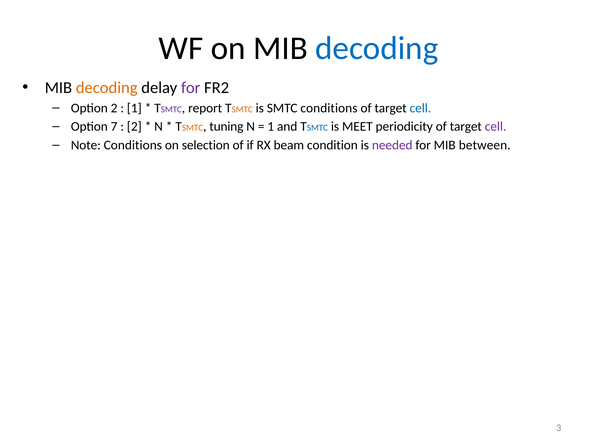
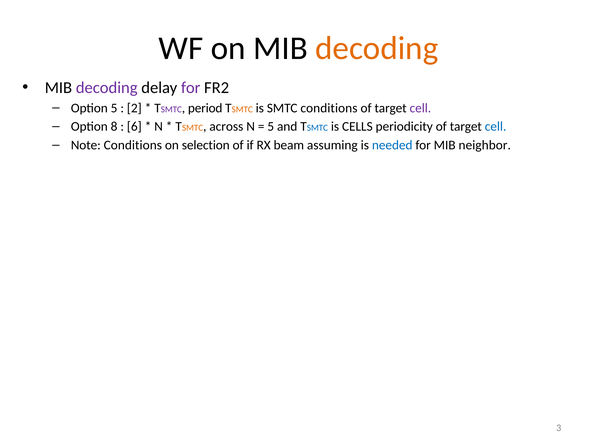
decoding at (377, 48) colour: blue -> orange
decoding at (107, 88) colour: orange -> purple
Option 2: 2 -> 5
1 at (134, 108): 1 -> 2
report: report -> period
cell at (420, 108) colour: blue -> purple
7: 7 -> 8
2 at (134, 126): 2 -> 6
tuning: tuning -> across
1 at (271, 126): 1 -> 5
MEET: MEET -> CELLS
cell at (496, 126) colour: purple -> blue
condition: condition -> assuming
needed colour: purple -> blue
between: between -> neighbor
